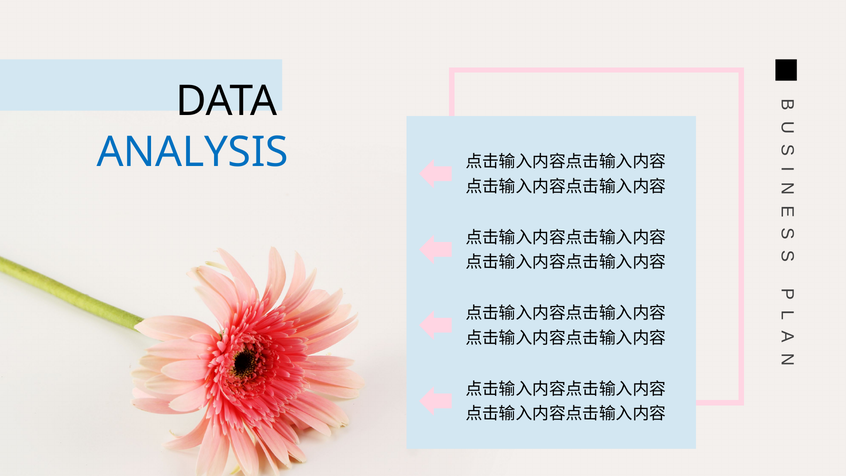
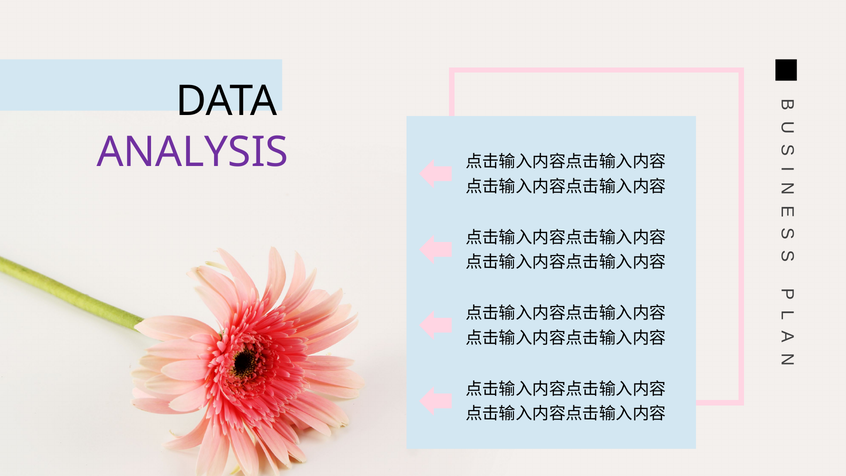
ANALYSIS colour: blue -> purple
